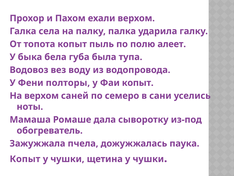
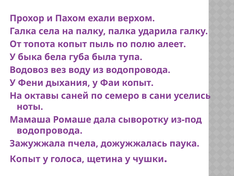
полторы: полторы -> дыхания
На верхом: верхом -> октавы
обогреватель at (50, 130): обогреватель -> водопровода
чушки at (67, 159): чушки -> голоса
